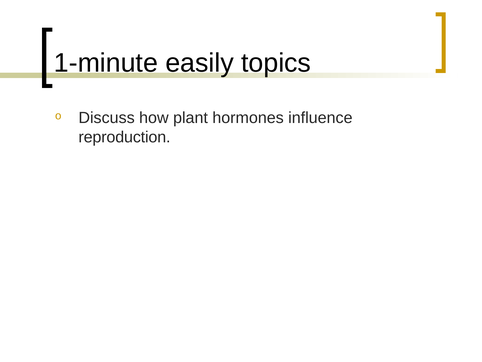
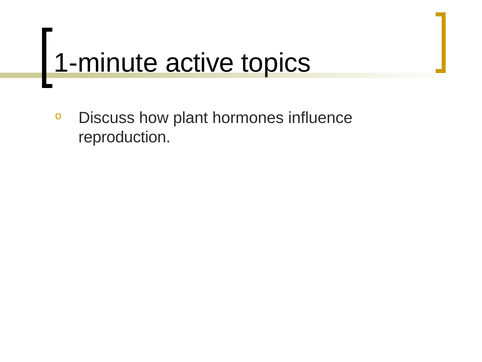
easily: easily -> active
